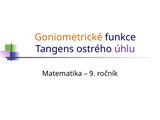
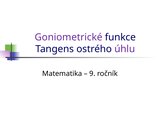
Goniometrické colour: orange -> purple
